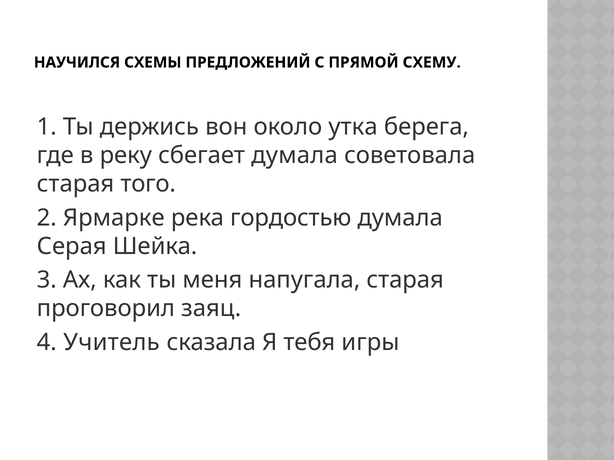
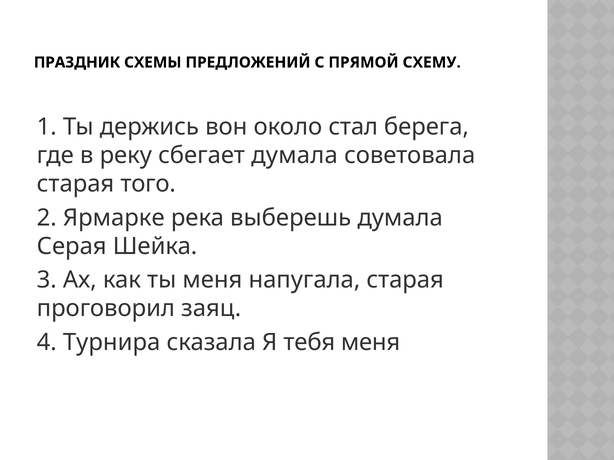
НАУЧИЛСЯ: НАУЧИЛСЯ -> ПРАЗДНИК
утка: утка -> стал
гордостью: гордостью -> выберешь
Учитель: Учитель -> Турнира
тебя игры: игры -> меня
